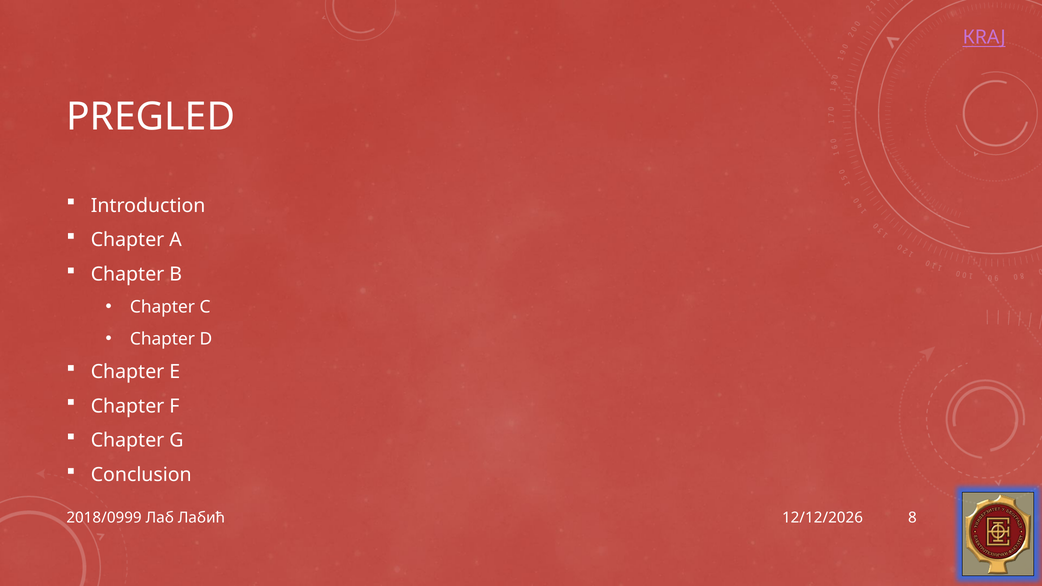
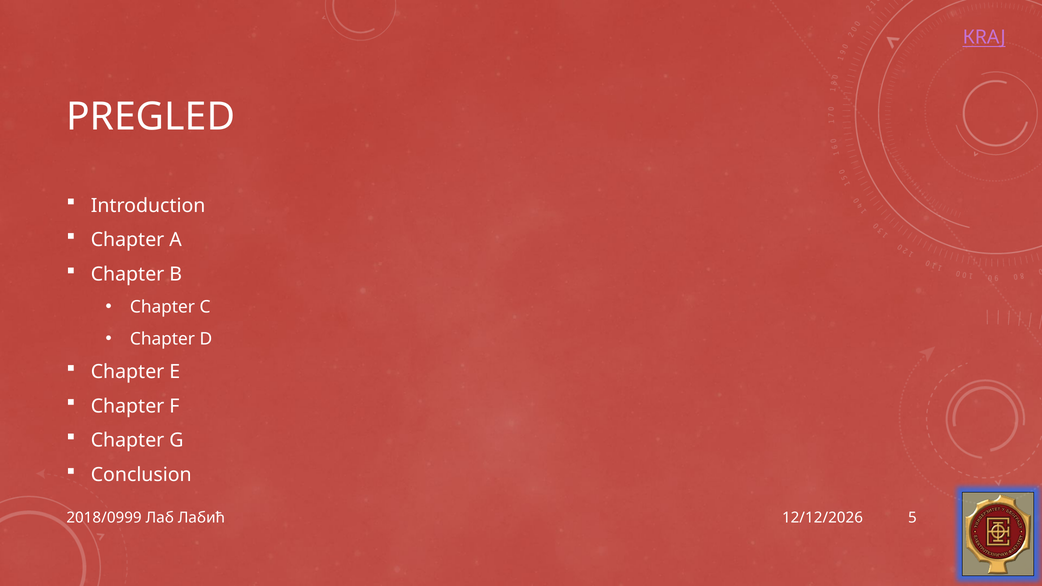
8: 8 -> 5
